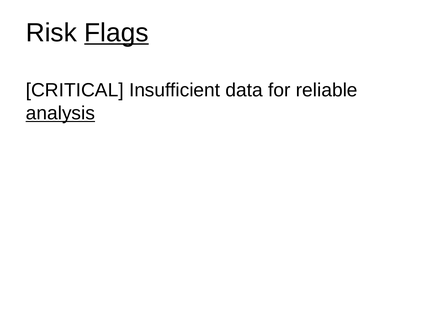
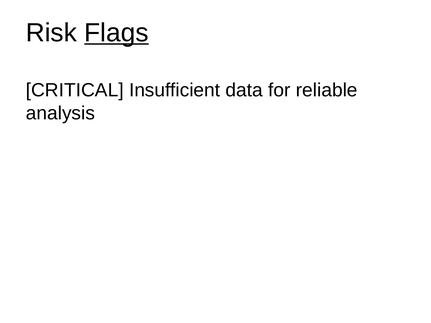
analysis underline: present -> none
